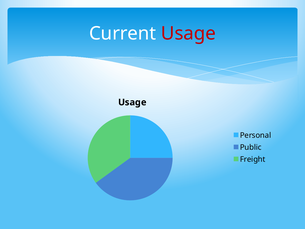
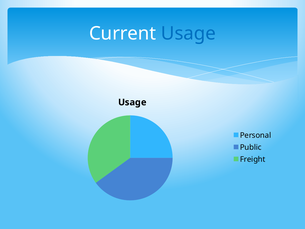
Usage at (188, 33) colour: red -> blue
